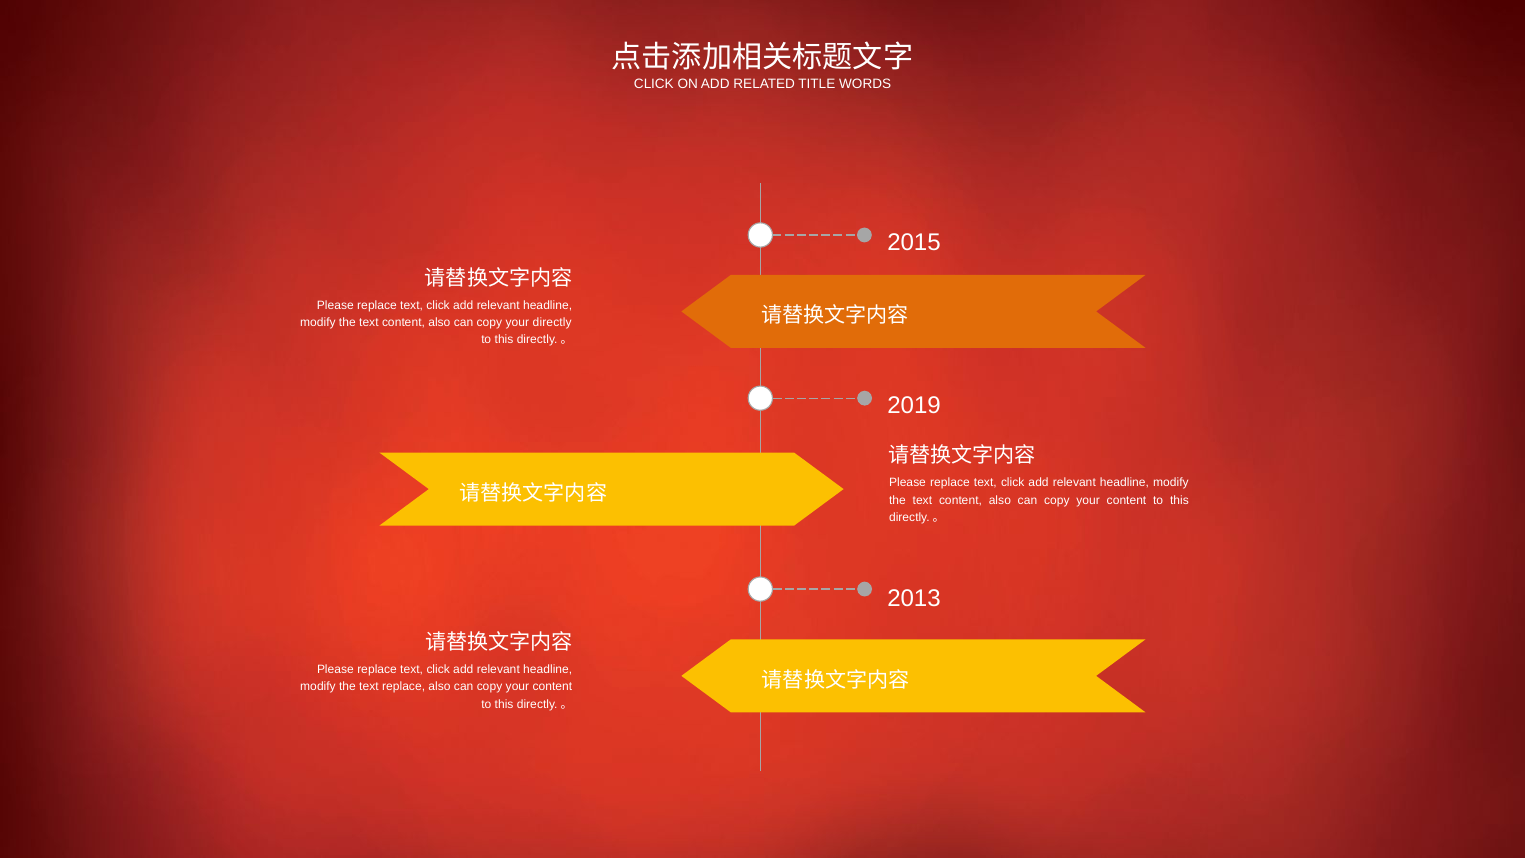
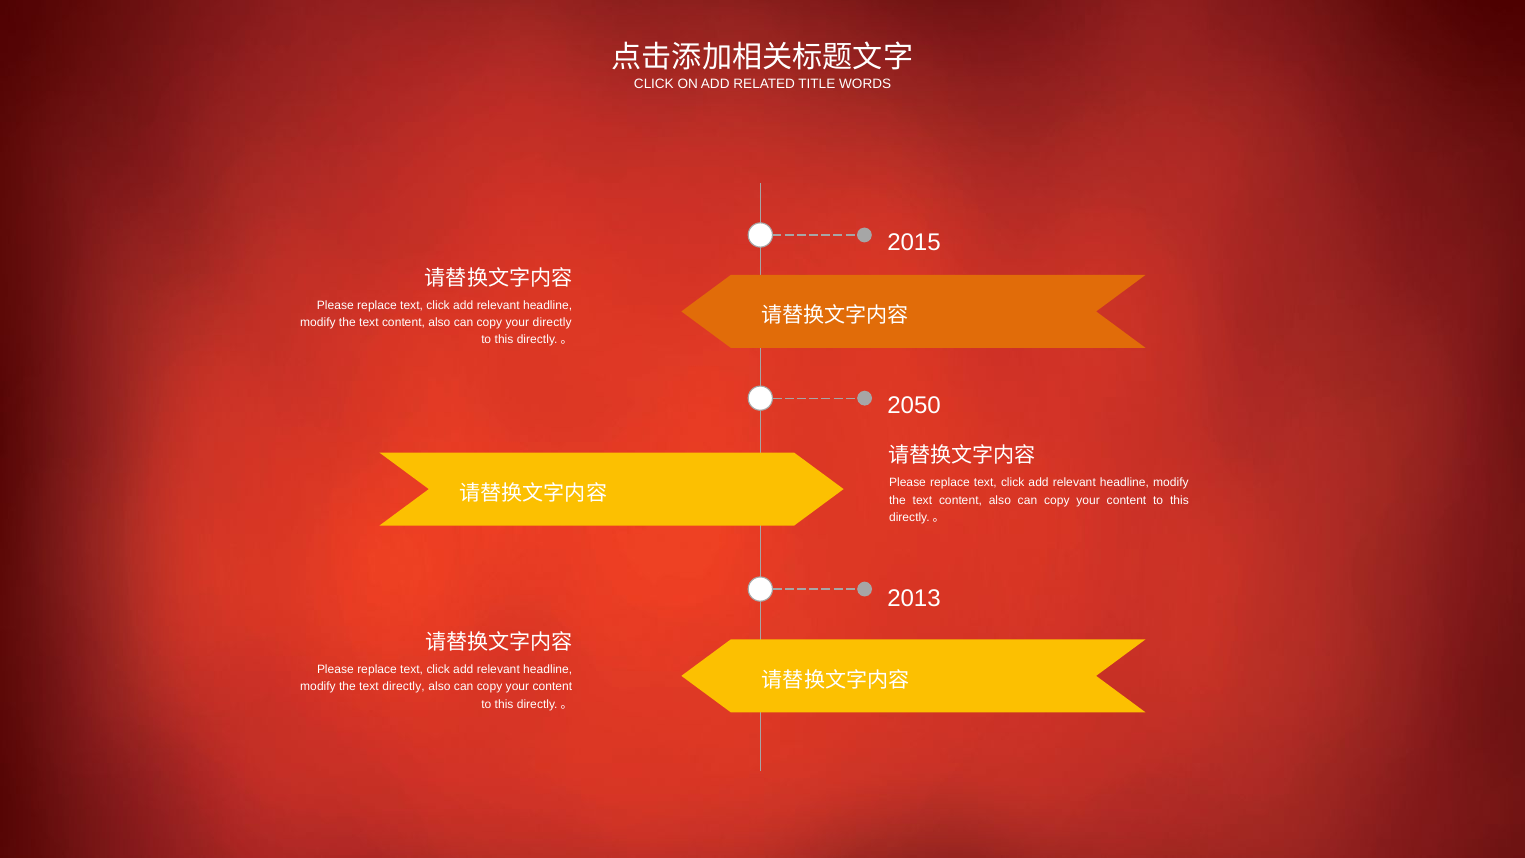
2019: 2019 -> 2050
text replace: replace -> directly
